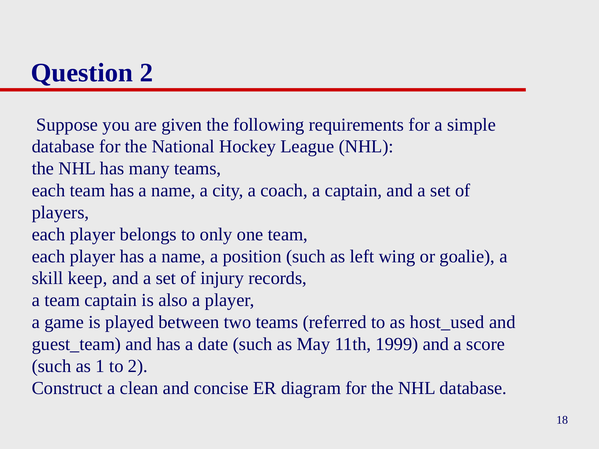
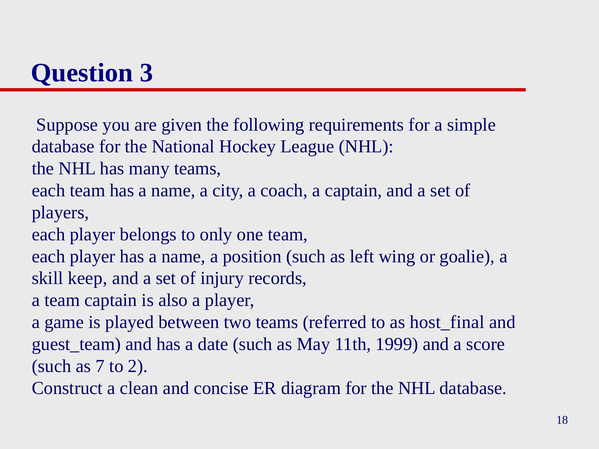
Question 2: 2 -> 3
host_used: host_used -> host_final
1: 1 -> 7
